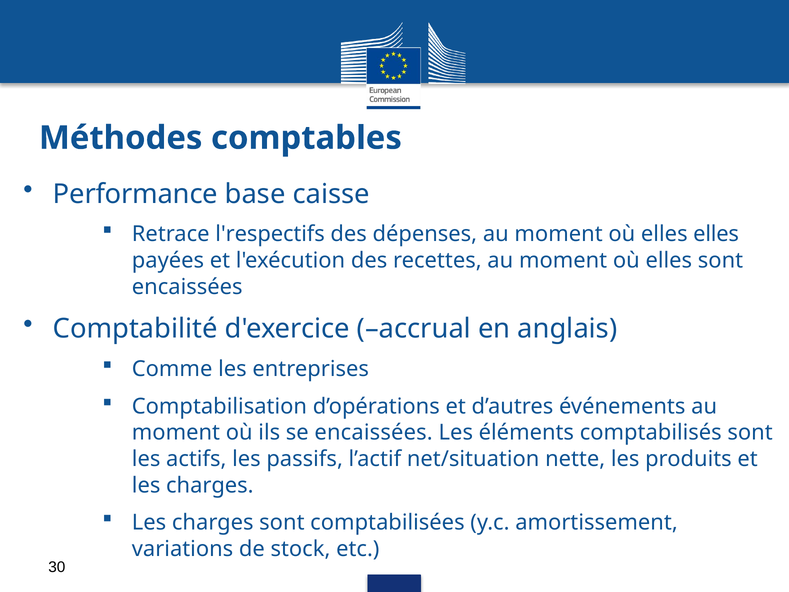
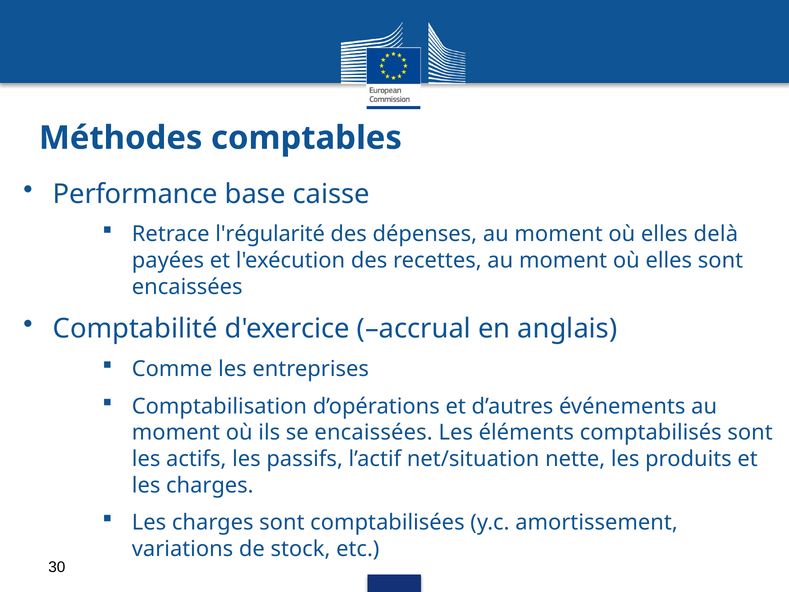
l'respectifs: l'respectifs -> l'régularité
elles elles: elles -> delà
